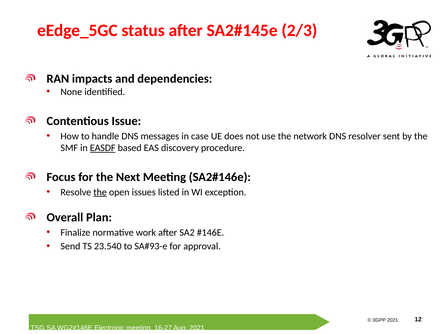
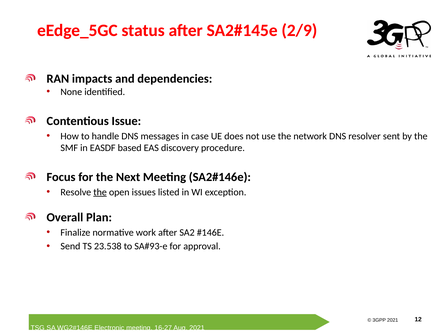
2/3: 2/3 -> 2/9
EASDF underline: present -> none
23.540: 23.540 -> 23.538
